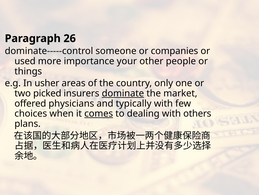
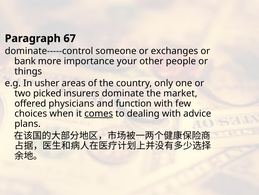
26: 26 -> 67
companies: companies -> exchanges
used: used -> bank
dominate underline: present -> none
typically: typically -> function
others: others -> advice
